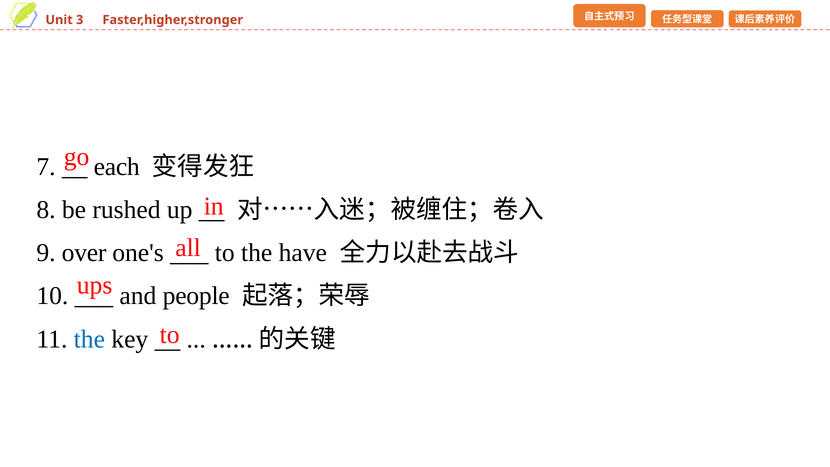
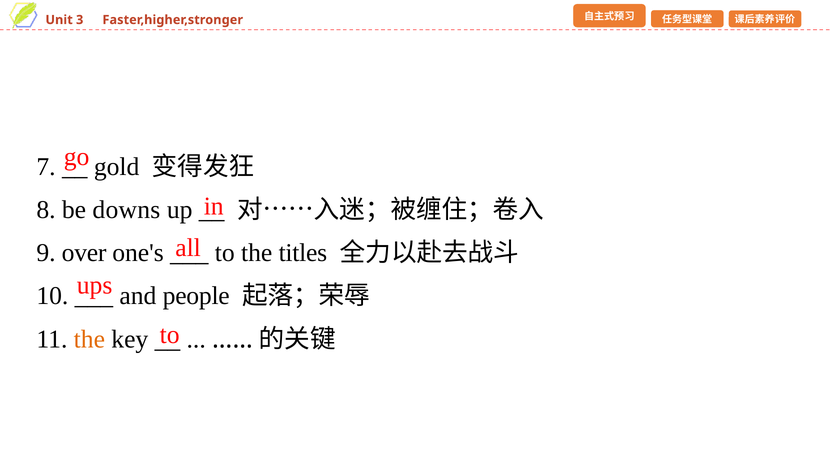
each: each -> gold
rushed: rushed -> downs
have: have -> titles
the at (89, 339) colour: blue -> orange
